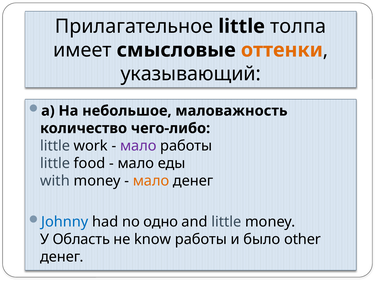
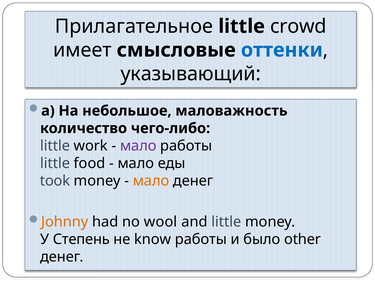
толпа: толпа -> crowd
оттенки colour: orange -> blue
with: with -> took
Johnny colour: blue -> orange
одно: одно -> wool
Область: Область -> Степень
